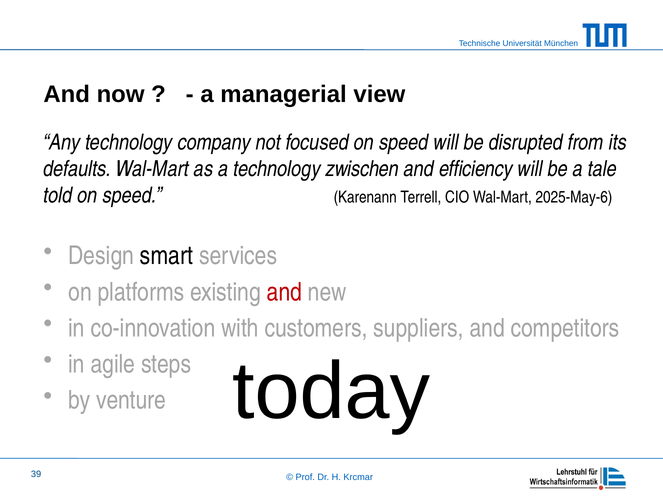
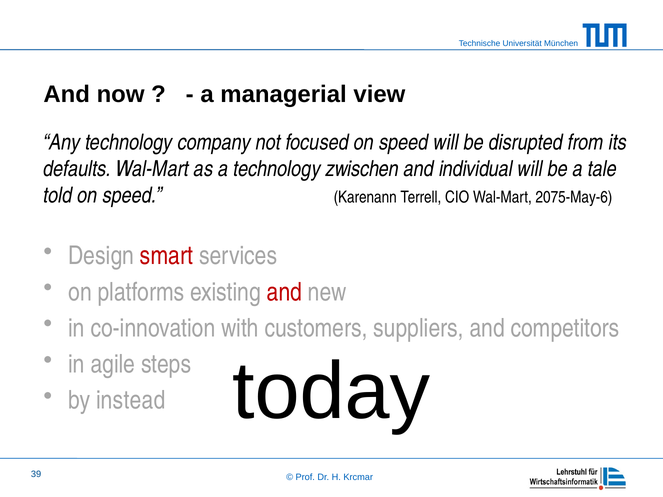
efficiency: efficiency -> individual
2025-May-6: 2025-May-6 -> 2075-May-6
smart colour: black -> red
venture: venture -> instead
